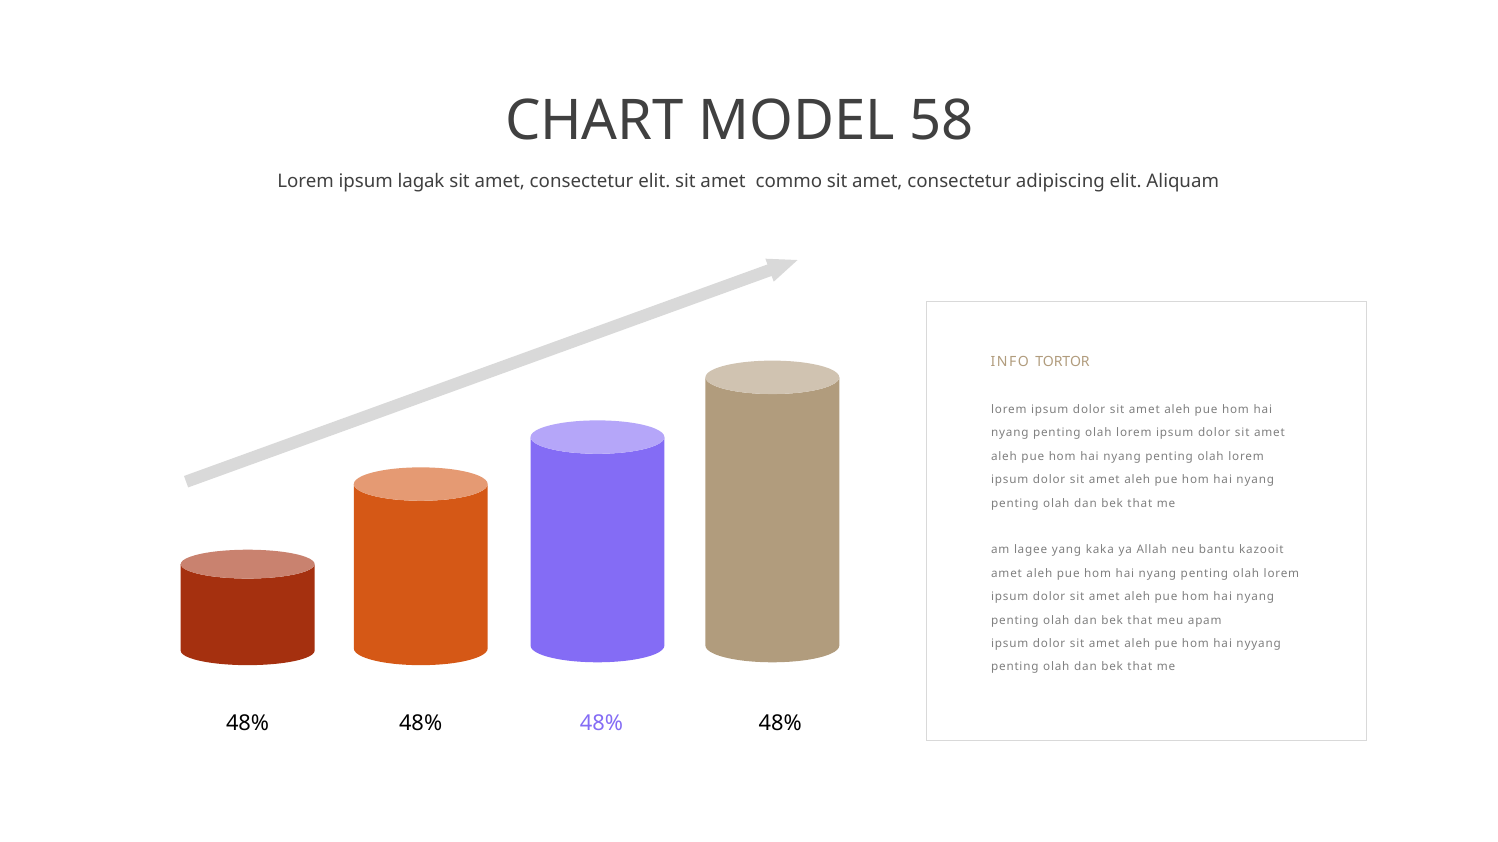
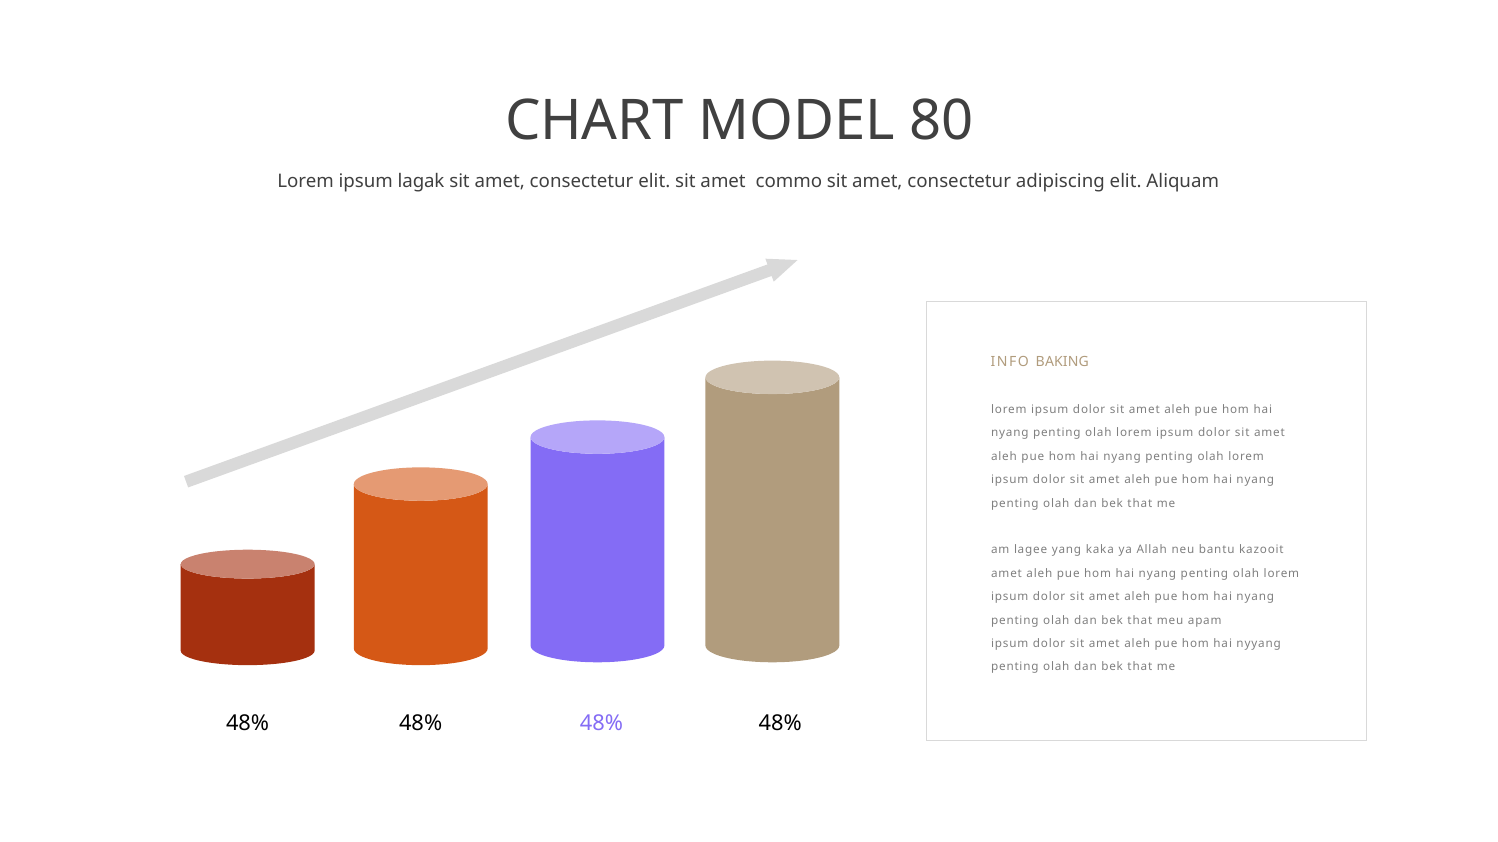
58: 58 -> 80
TORTOR: TORTOR -> BAKING
